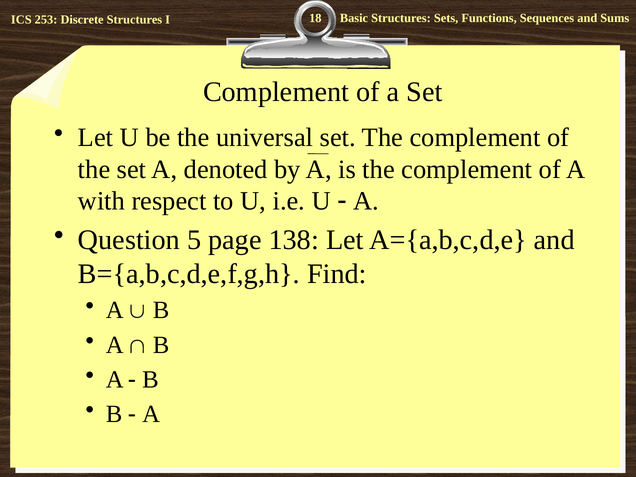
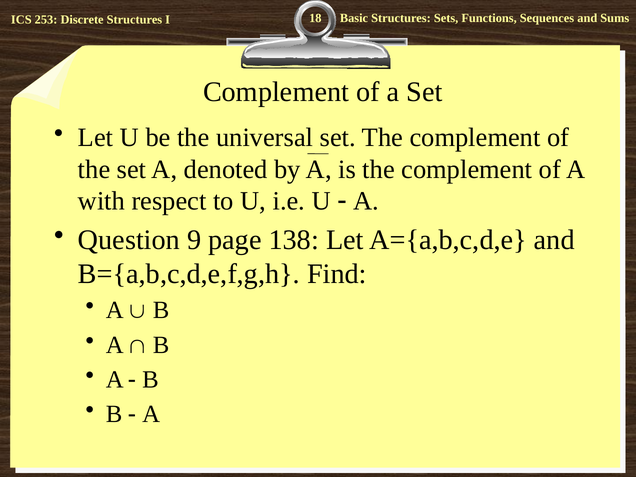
5: 5 -> 9
